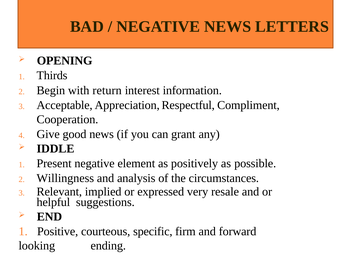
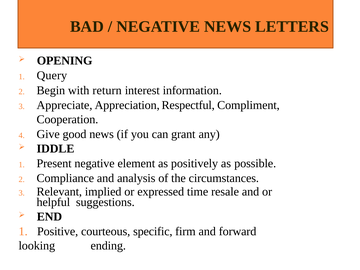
Thirds: Thirds -> Query
Acceptable: Acceptable -> Appreciate
Willingness: Willingness -> Compliance
very: very -> time
